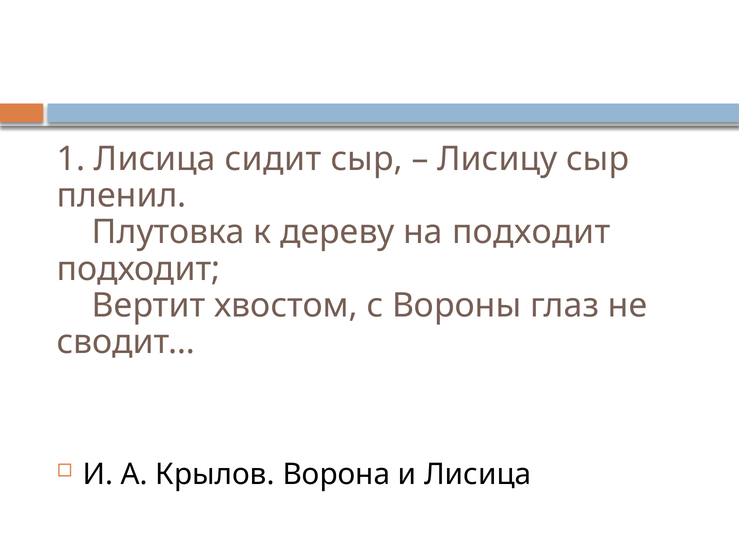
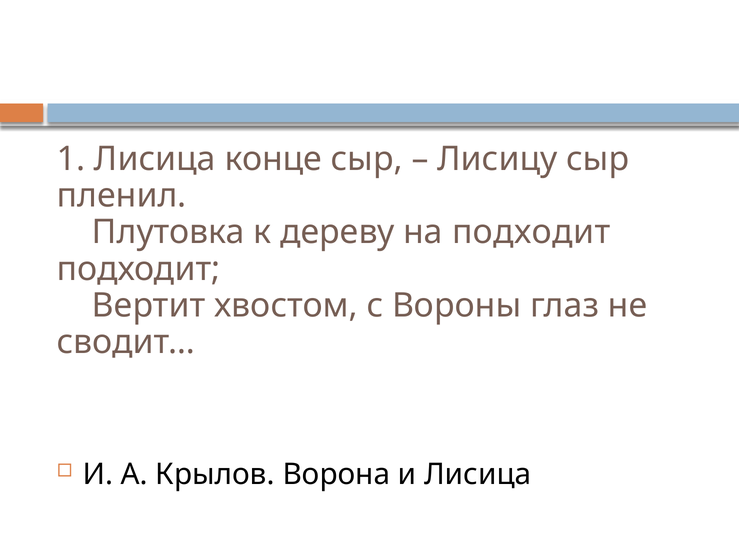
сидит: сидит -> конце
